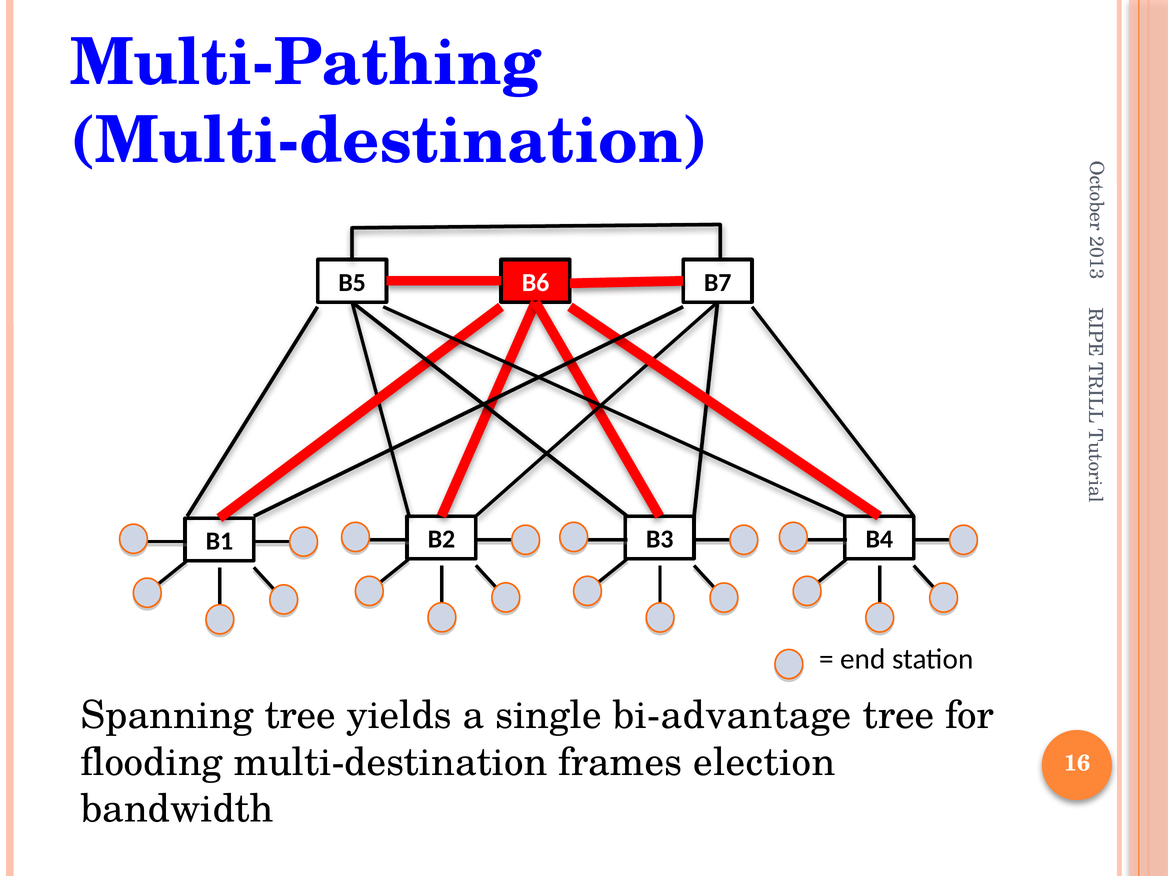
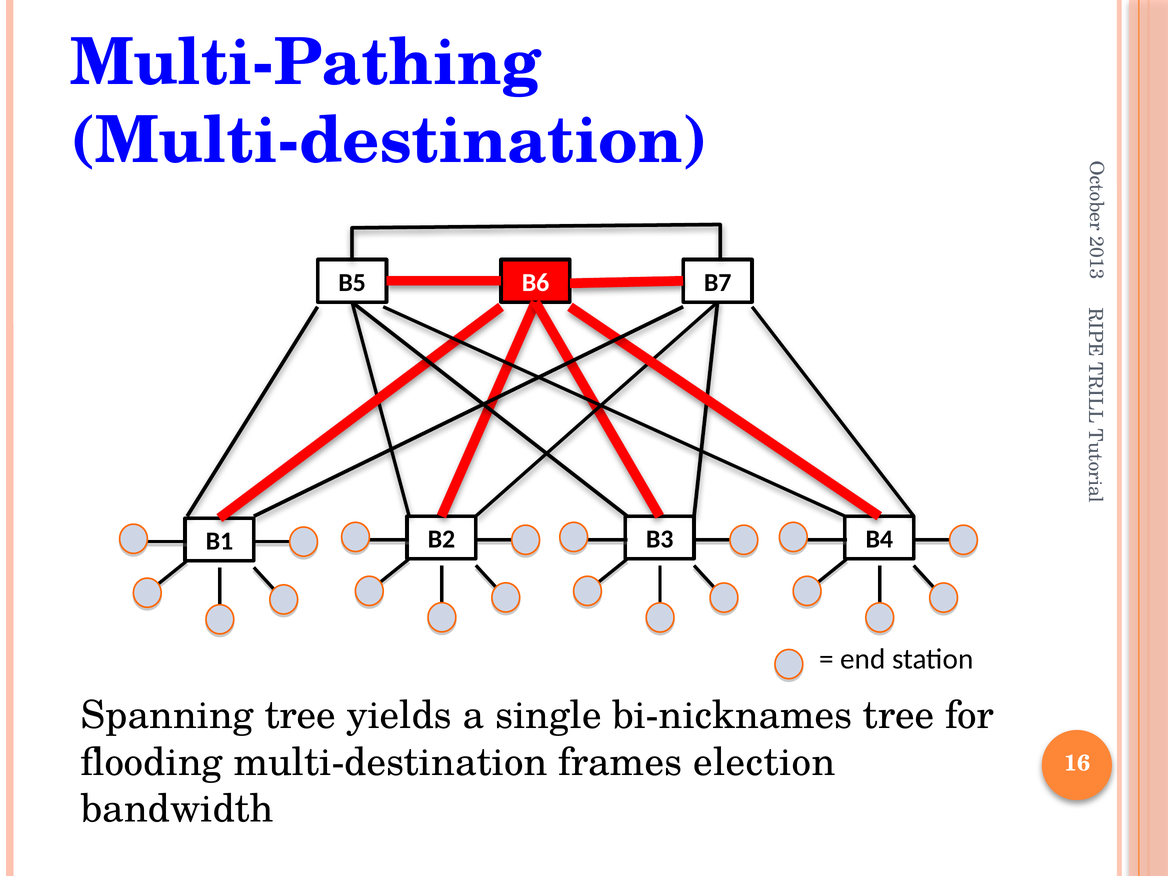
bi-advantage: bi-advantage -> bi-nicknames
